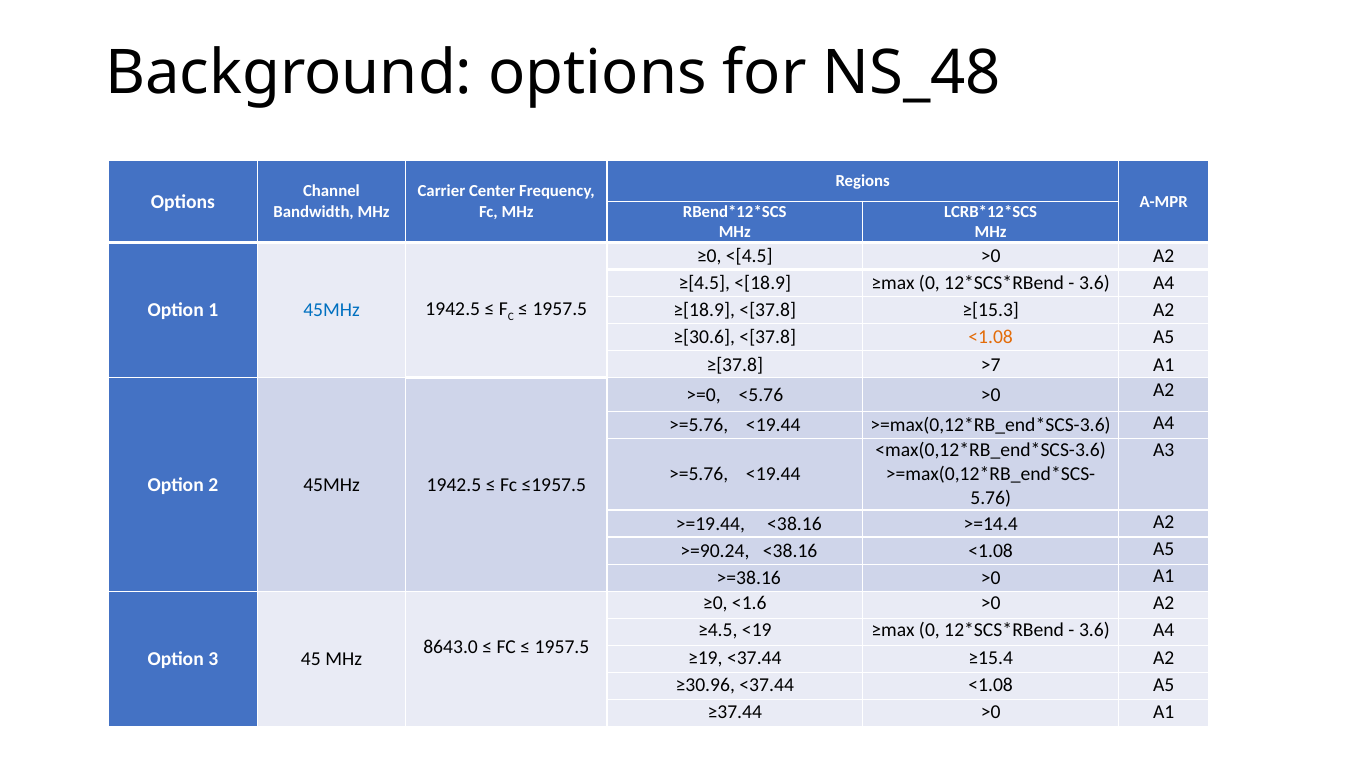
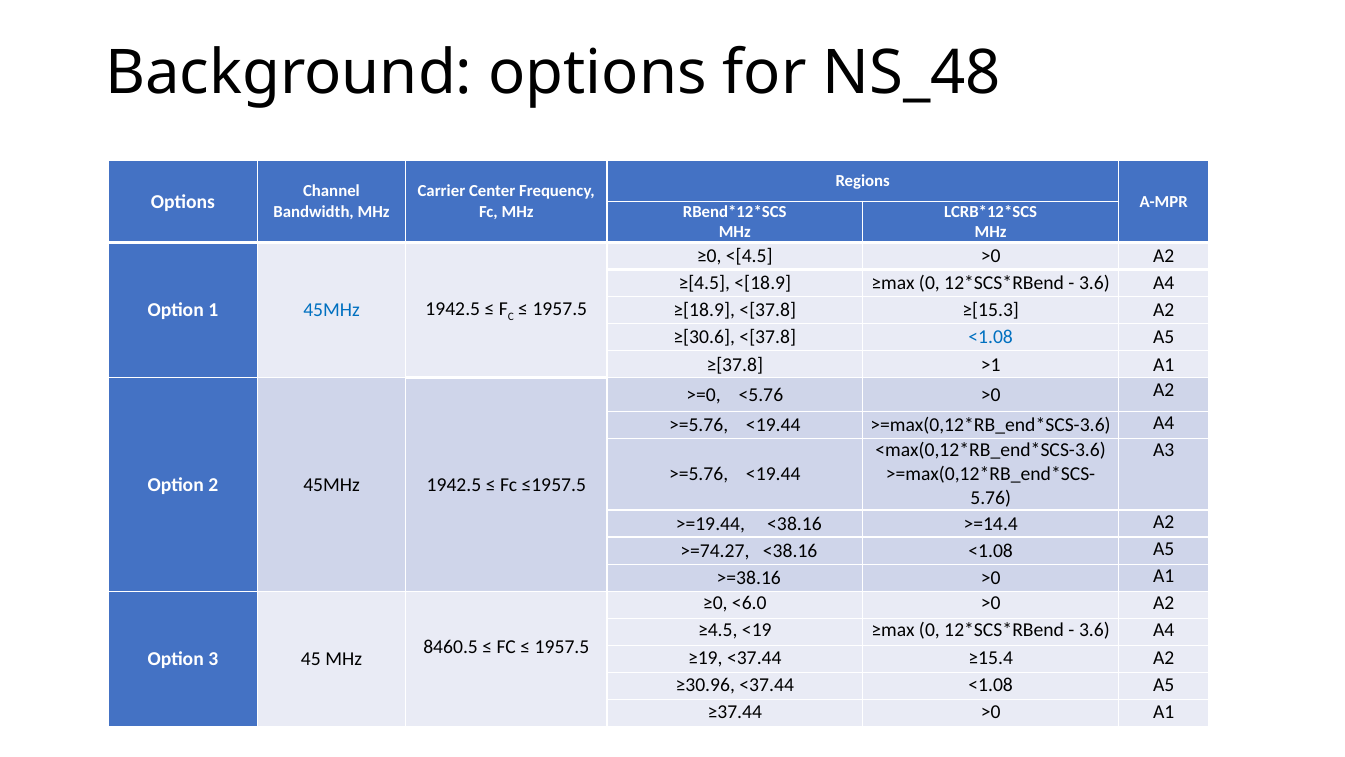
<1.08 at (991, 337) colour: orange -> blue
>7: >7 -> >1
>=90.24: >=90.24 -> >=74.27
<1.6: <1.6 -> <6.0
8643.0: 8643.0 -> 8460.5
